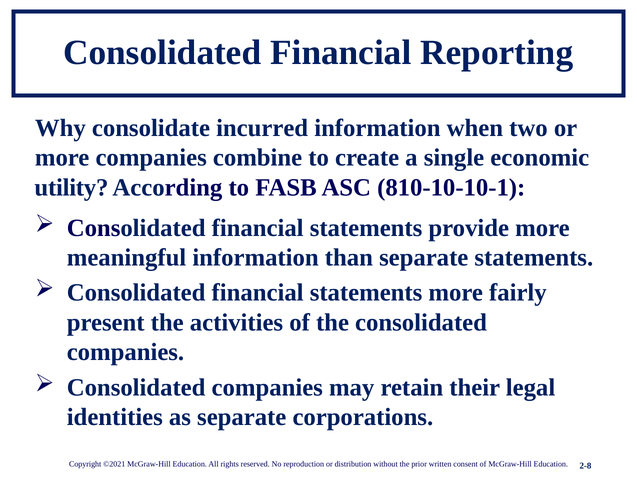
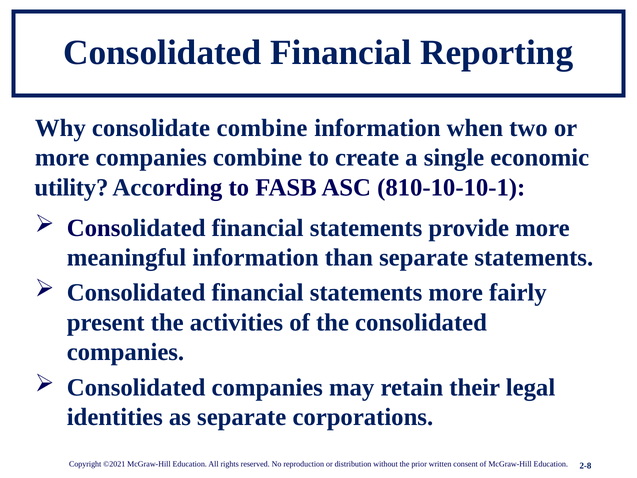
consolidate incurred: incurred -> combine
